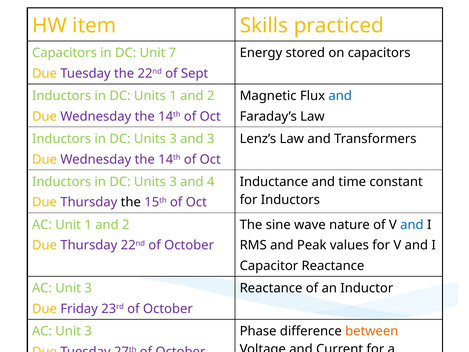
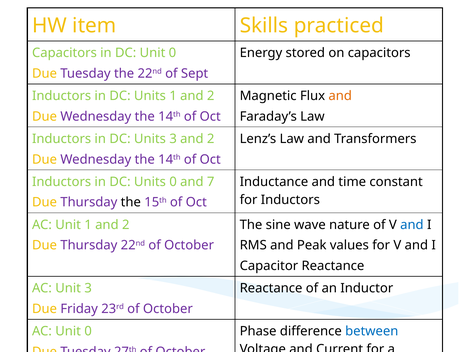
DC Unit 7: 7 -> 0
and at (340, 96) colour: blue -> orange
3 and 3: 3 -> 2
3 at (173, 182): 3 -> 0
4: 4 -> 7
3 at (88, 331): 3 -> 0
between colour: orange -> blue
